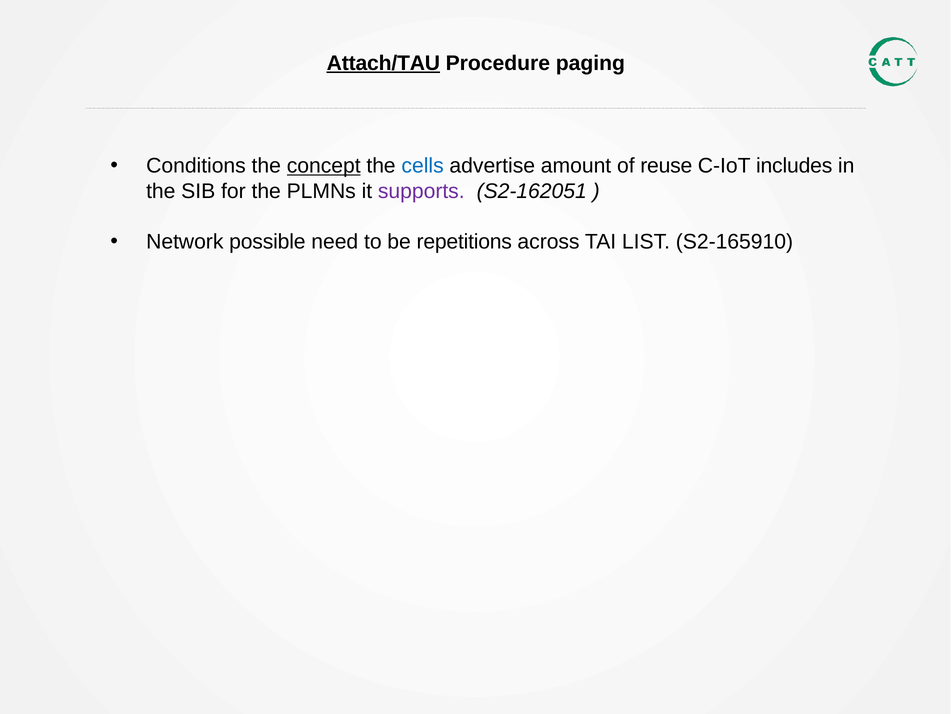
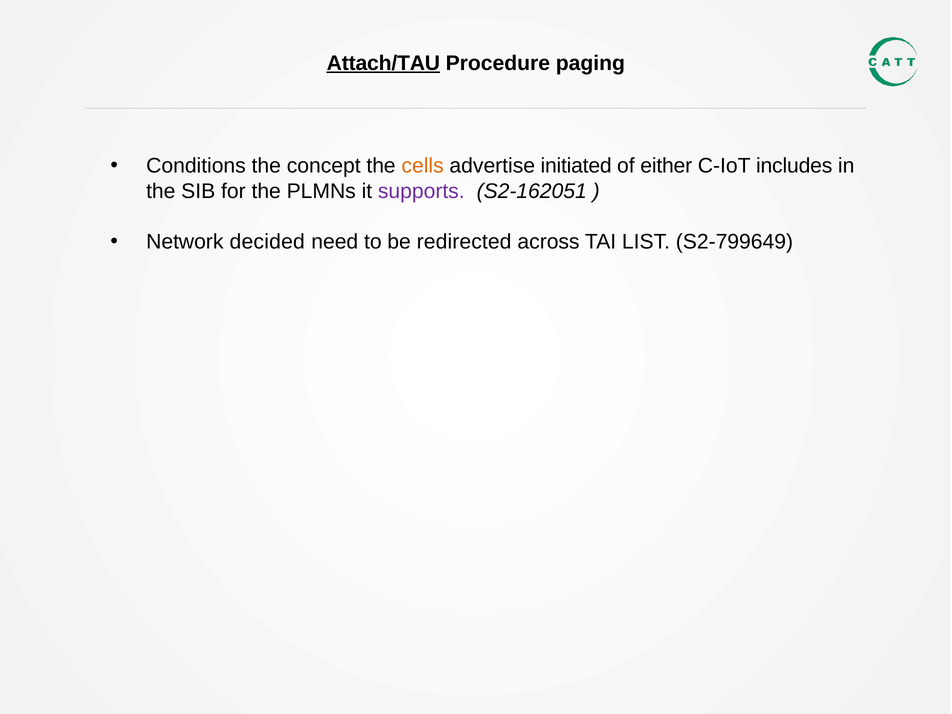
concept underline: present -> none
cells colour: blue -> orange
amount: amount -> initiated
reuse: reuse -> either
possible: possible -> decided
repetitions: repetitions -> redirected
S2-165910: S2-165910 -> S2-799649
